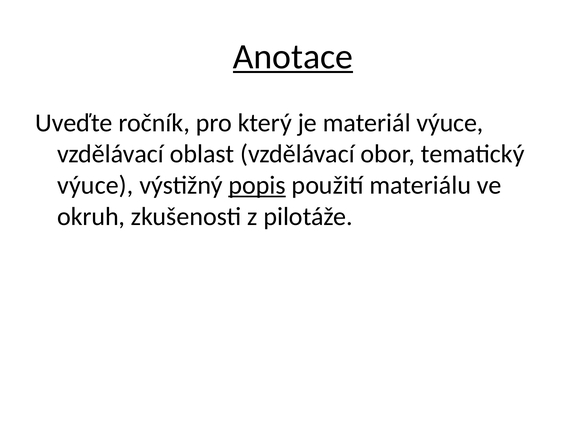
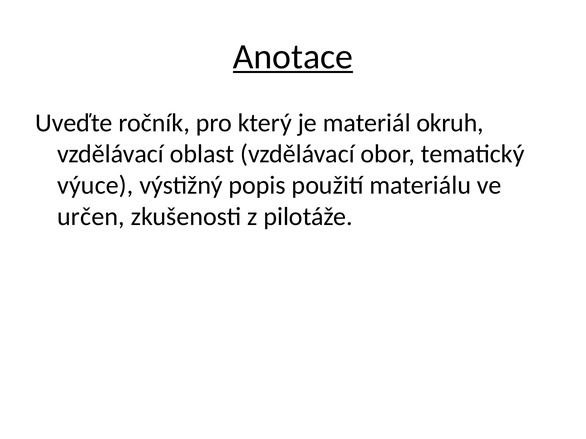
materiál výuce: výuce -> okruh
popis underline: present -> none
okruh: okruh -> určen
